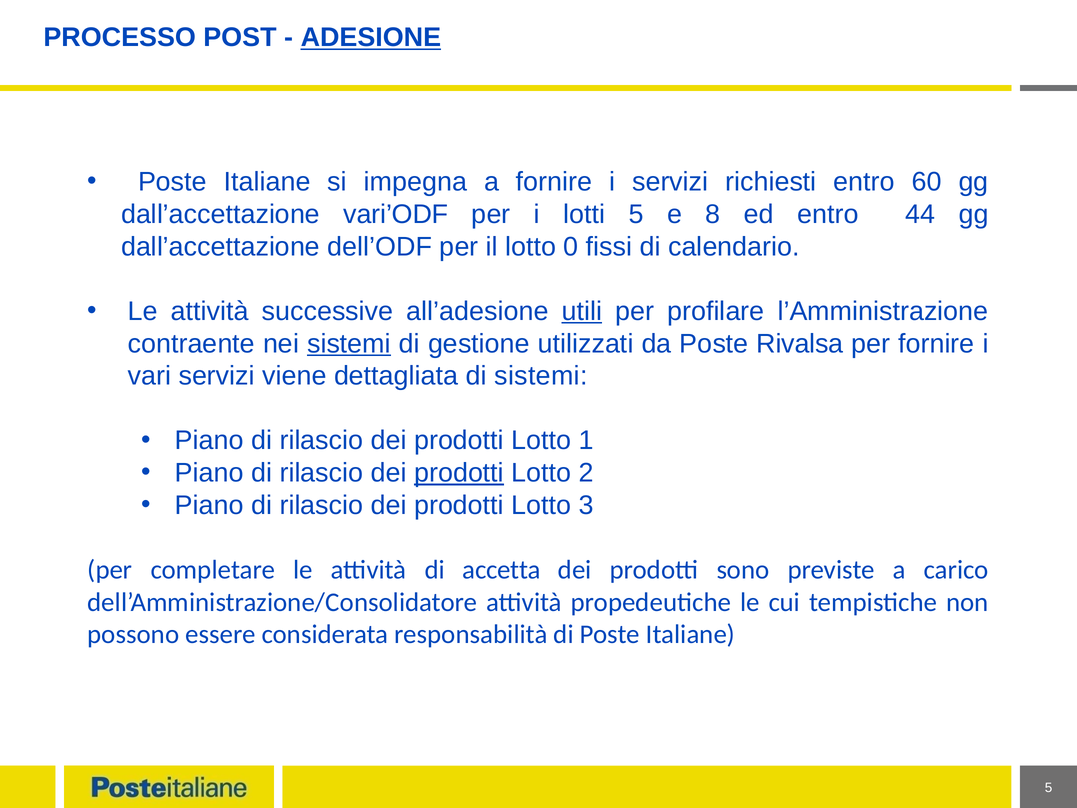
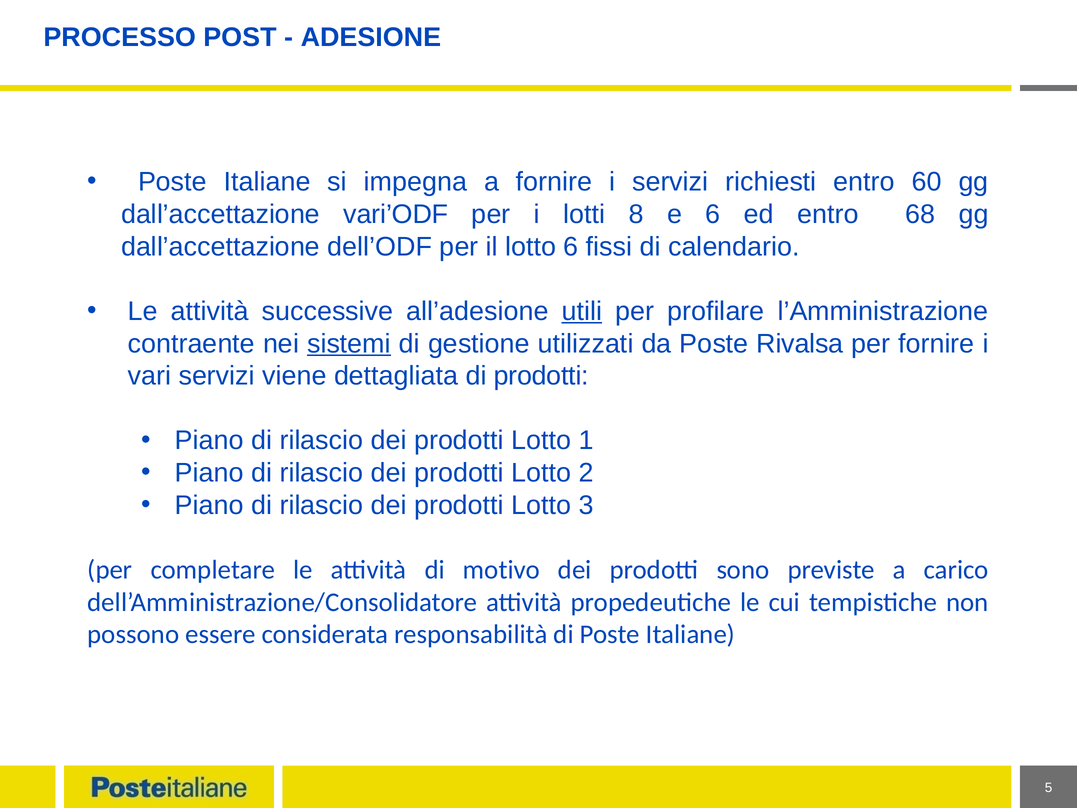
ADESIONE underline: present -> none
lotti 5: 5 -> 8
e 8: 8 -> 6
44: 44 -> 68
lotto 0: 0 -> 6
di sistemi: sistemi -> prodotti
prodotti at (459, 473) underline: present -> none
accetta: accetta -> motivo
